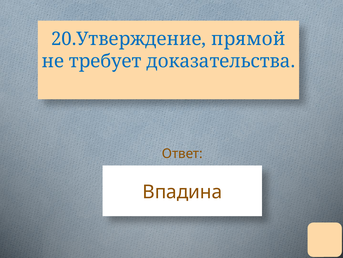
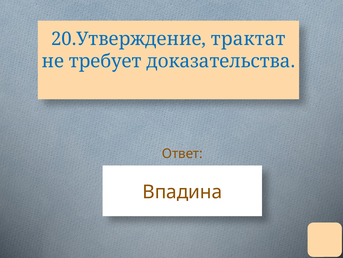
прямой: прямой -> трактат
